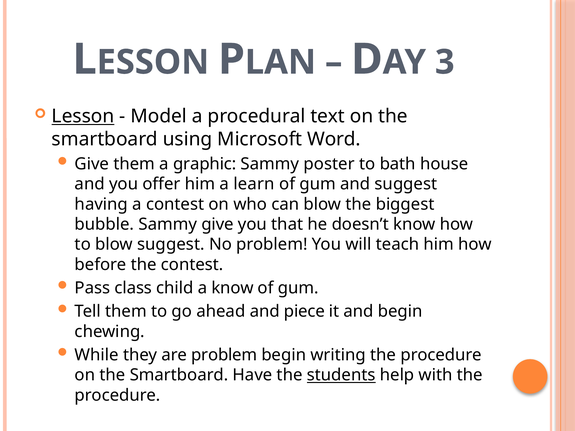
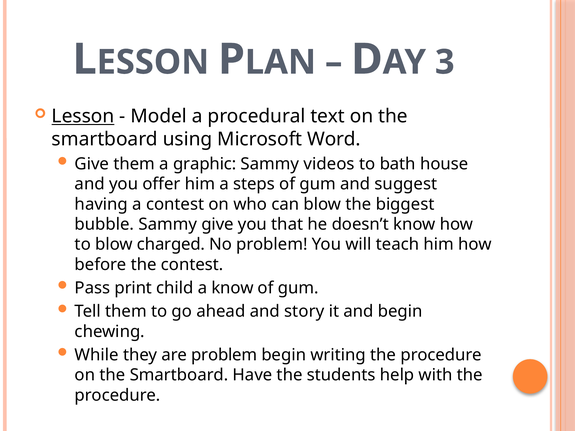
poster: poster -> videos
learn: learn -> steps
blow suggest: suggest -> charged
class: class -> print
piece: piece -> story
students underline: present -> none
